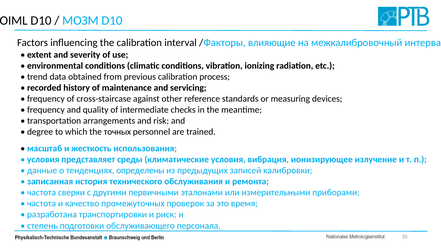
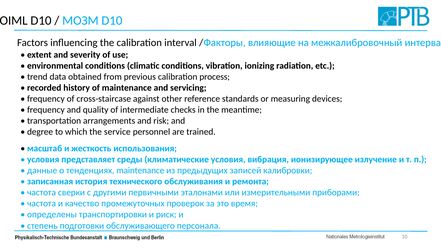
точных: точных -> service
тенденциях определены: определены -> maintenance
разработана: разработана -> определены
